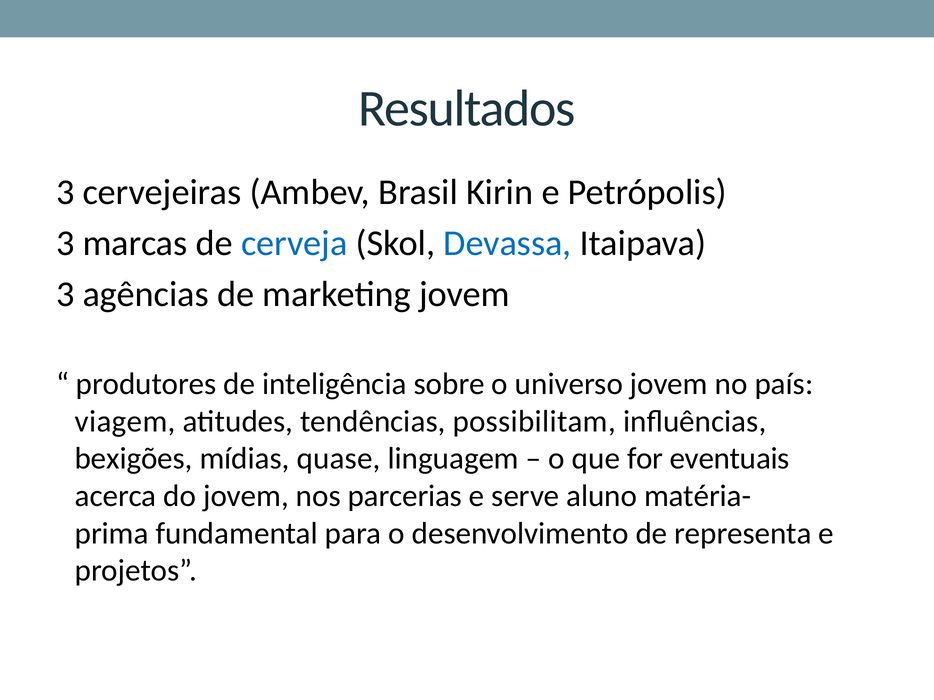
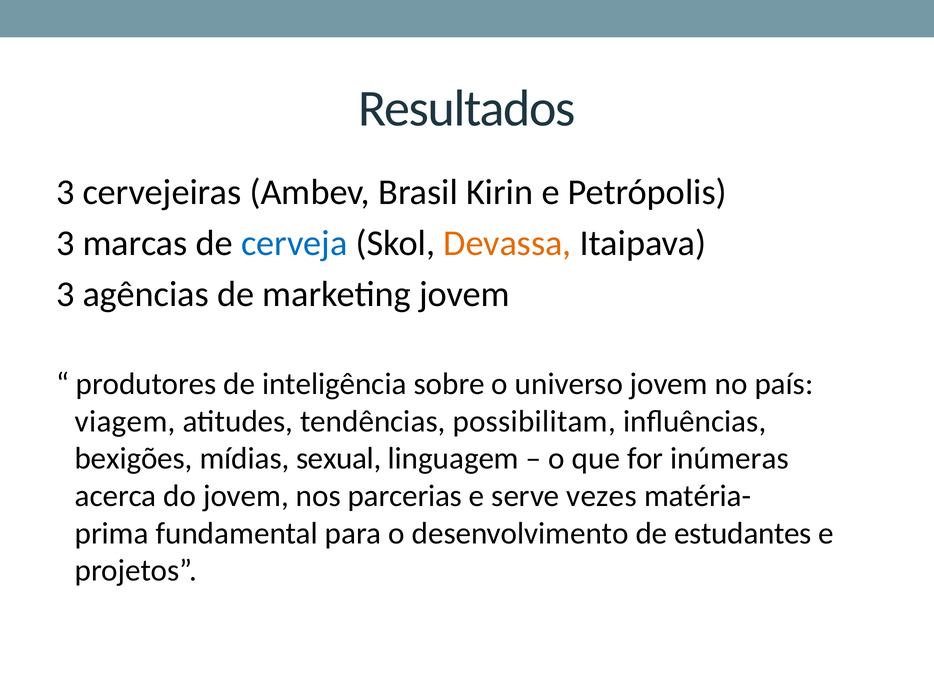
Devassa colour: blue -> orange
quase: quase -> sexual
eventuais: eventuais -> inúmeras
aluno: aluno -> vezes
representa: representa -> estudantes
